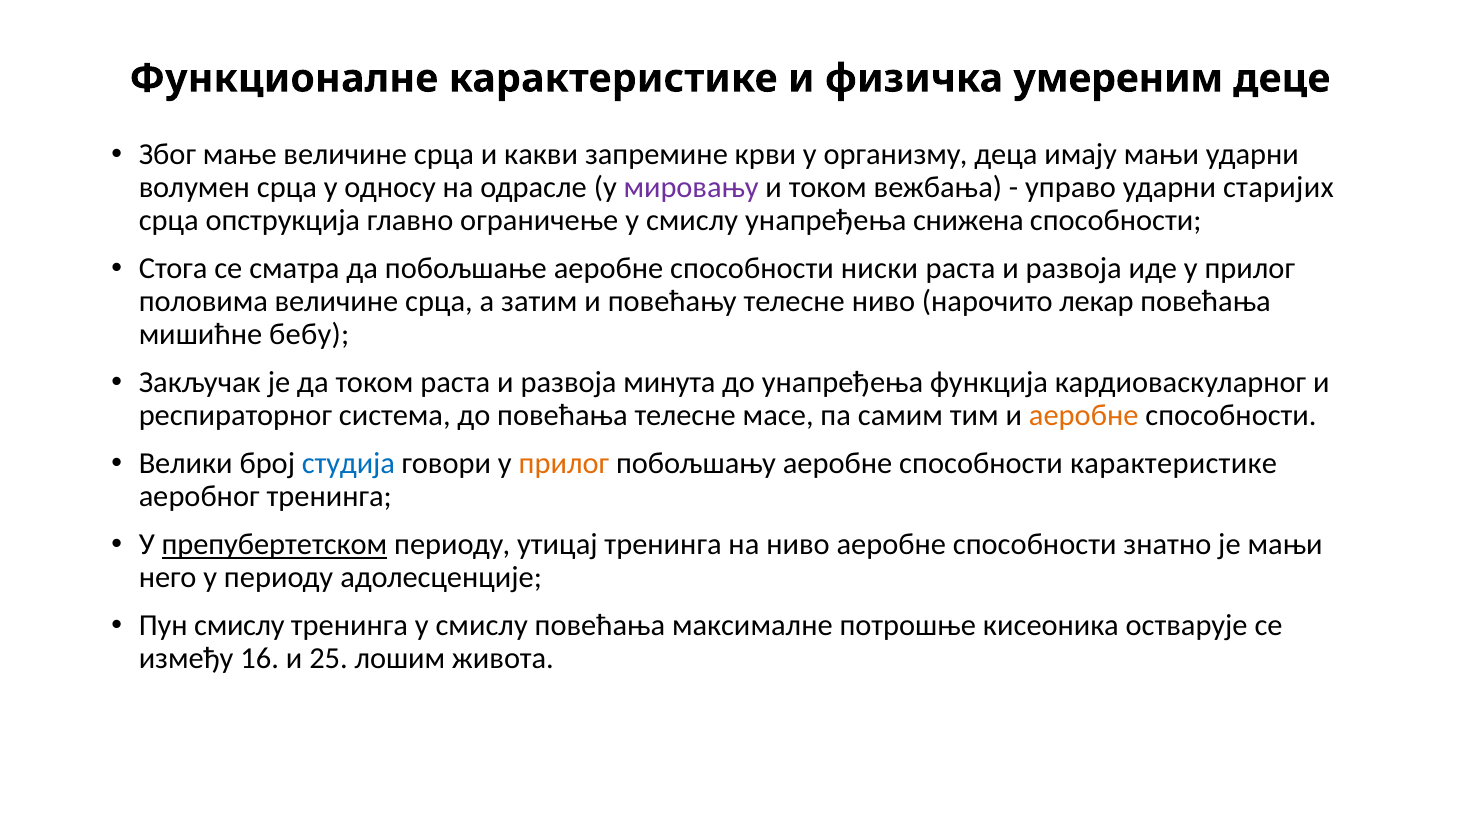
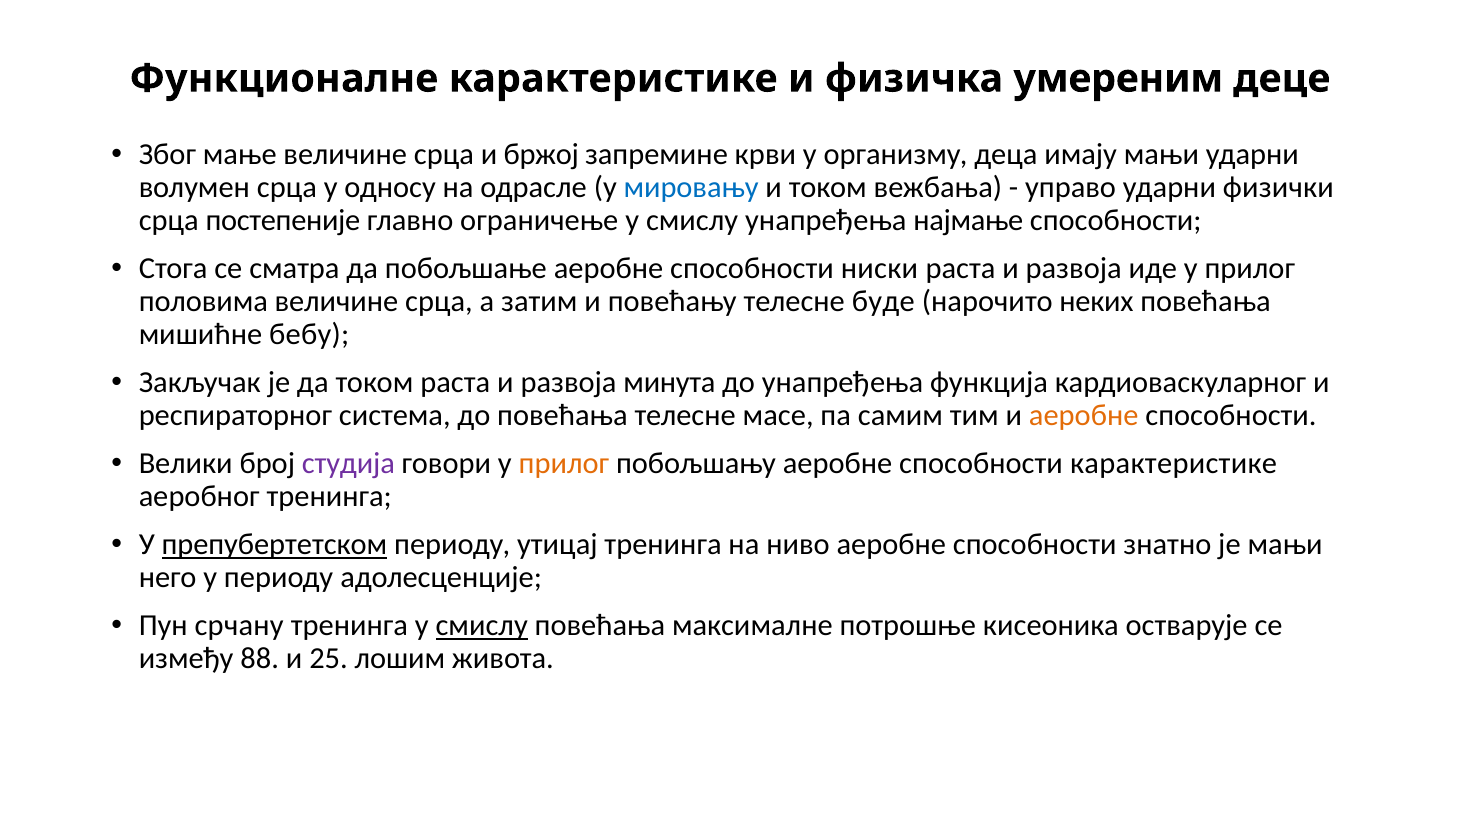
какви: какви -> бржој
мировању colour: purple -> blue
старијих: старијих -> физички
опструкција: опструкција -> постепеније
снижена: снижена -> најмање
телесне ниво: ниво -> буде
лекар: лекар -> неких
студија colour: blue -> purple
Пун смислу: смислу -> срчану
смислу at (482, 625) underline: none -> present
16: 16 -> 88
